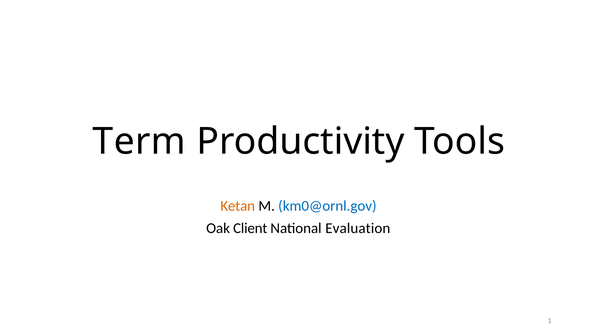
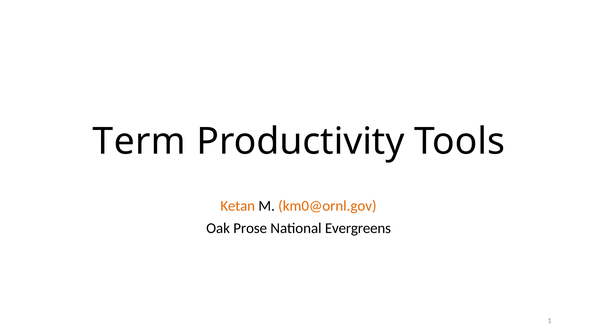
km0@ornl.gov colour: blue -> orange
Client: Client -> Prose
Evaluation: Evaluation -> Evergreens
